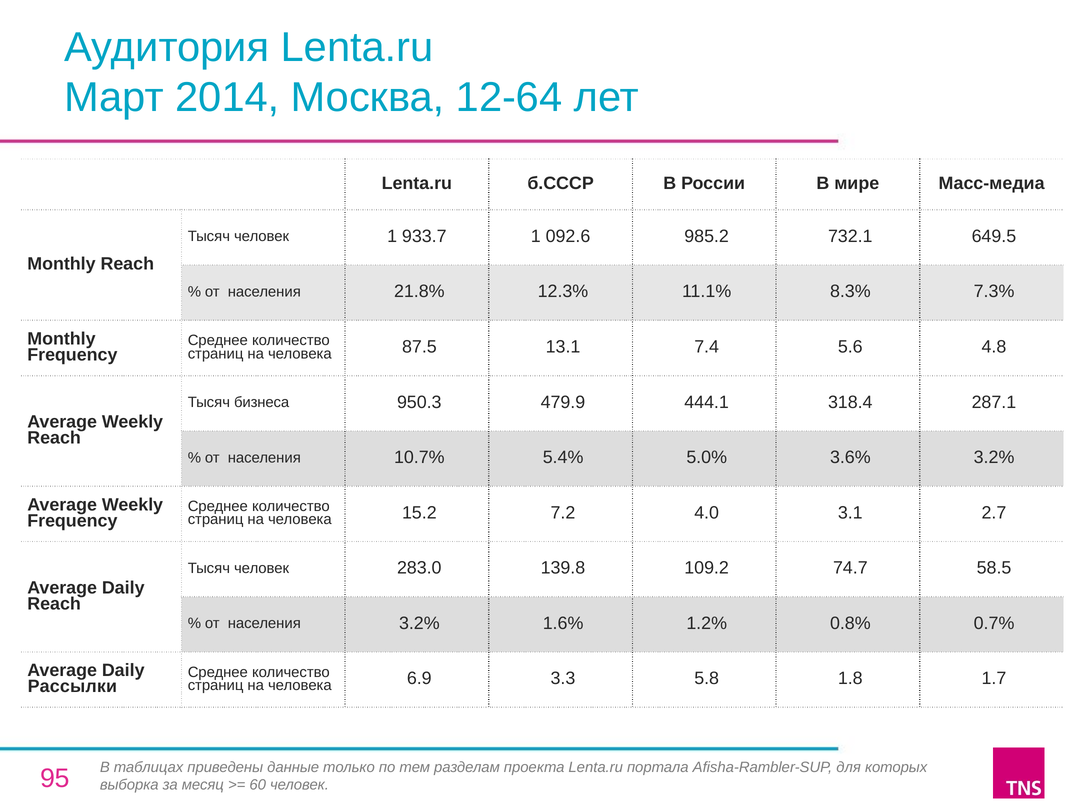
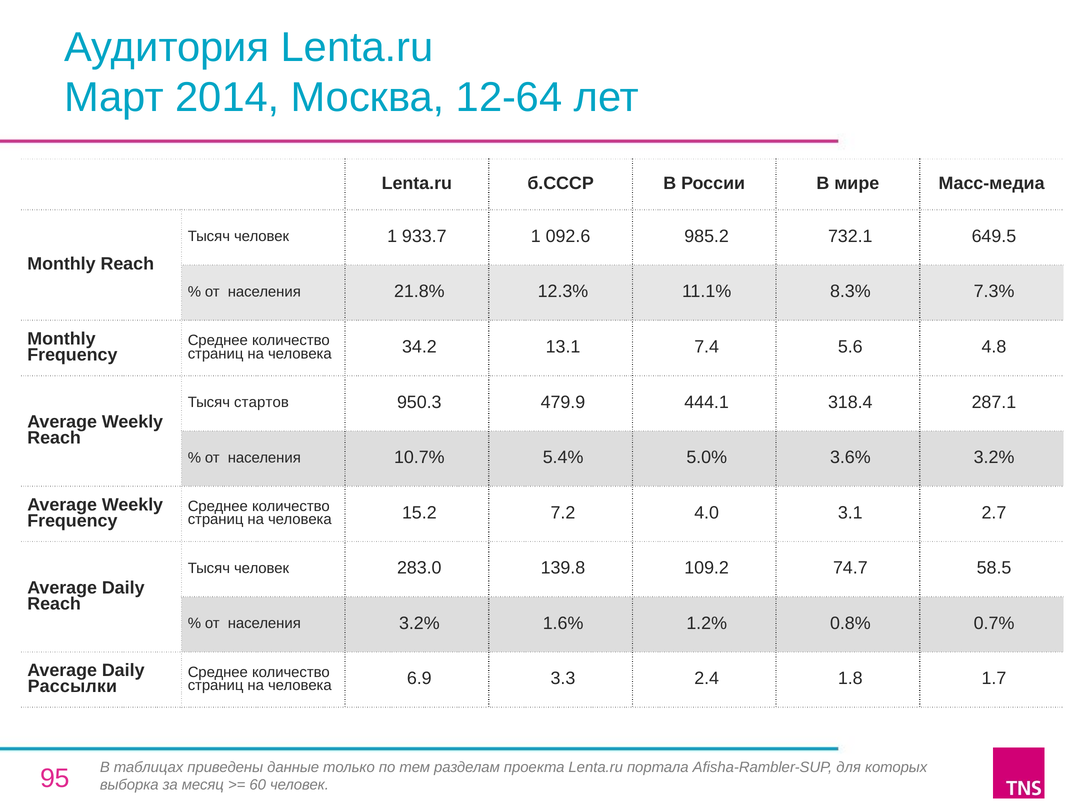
87.5: 87.5 -> 34.2
бизнеса: бизнеса -> стартов
5.8: 5.8 -> 2.4
